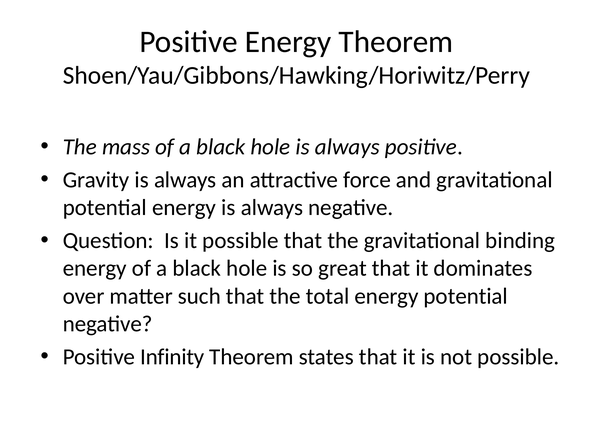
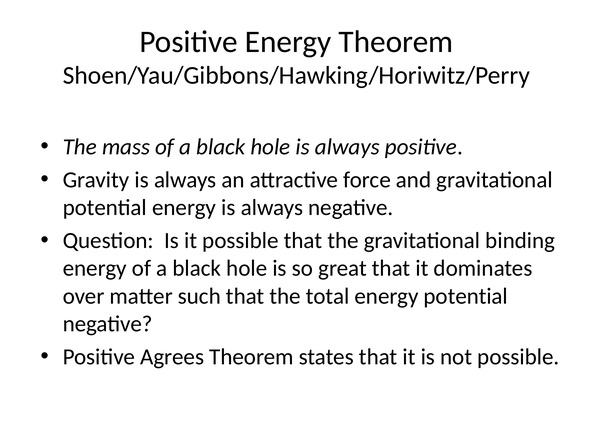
Infinity: Infinity -> Agrees
